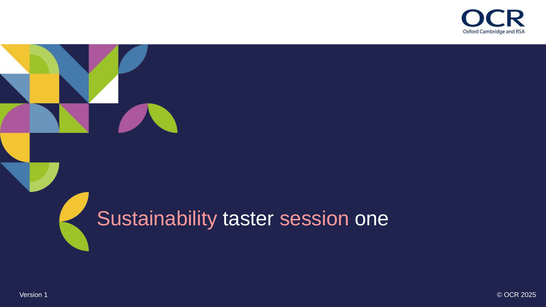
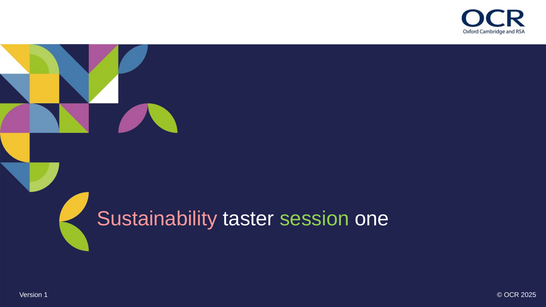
session colour: pink -> light green
